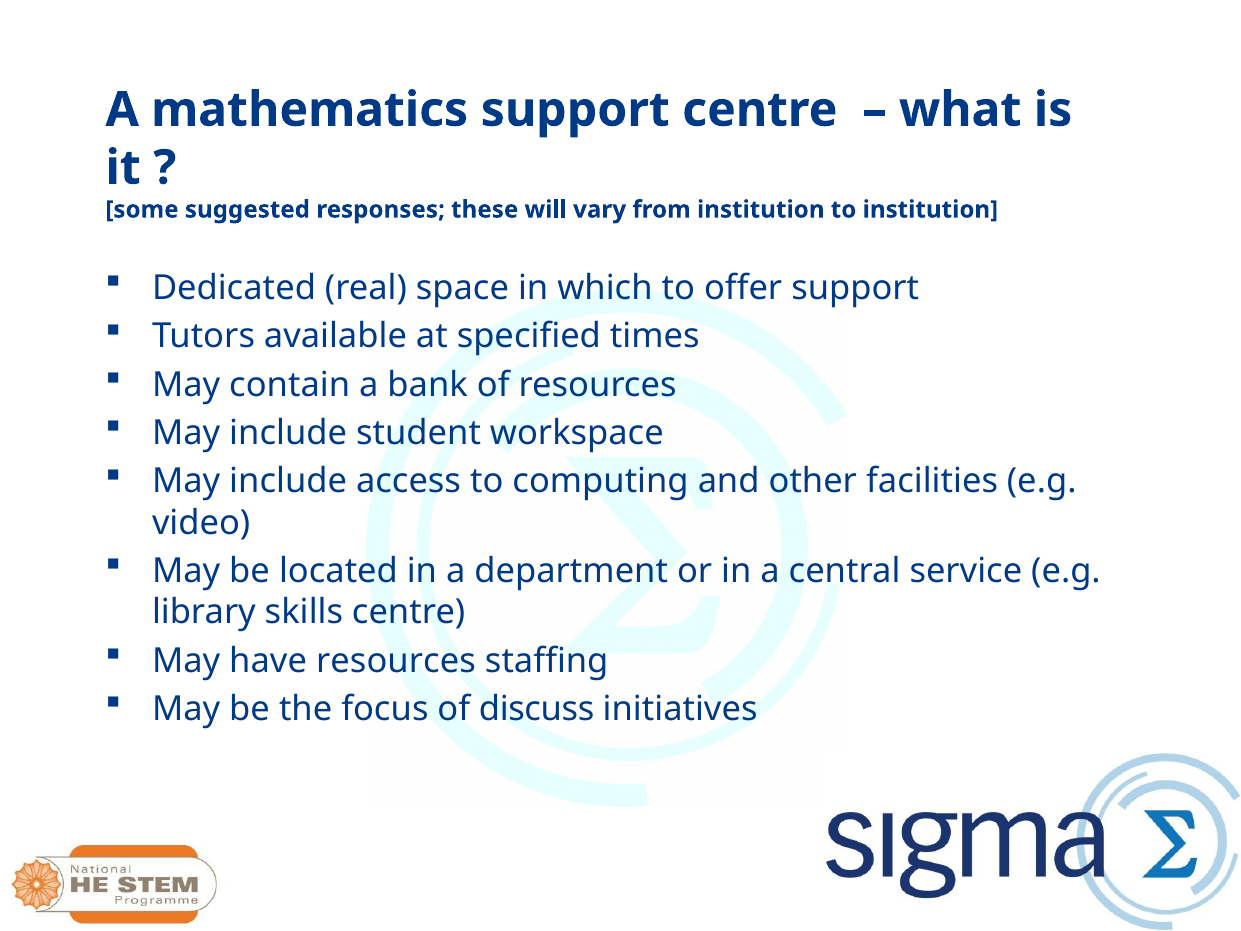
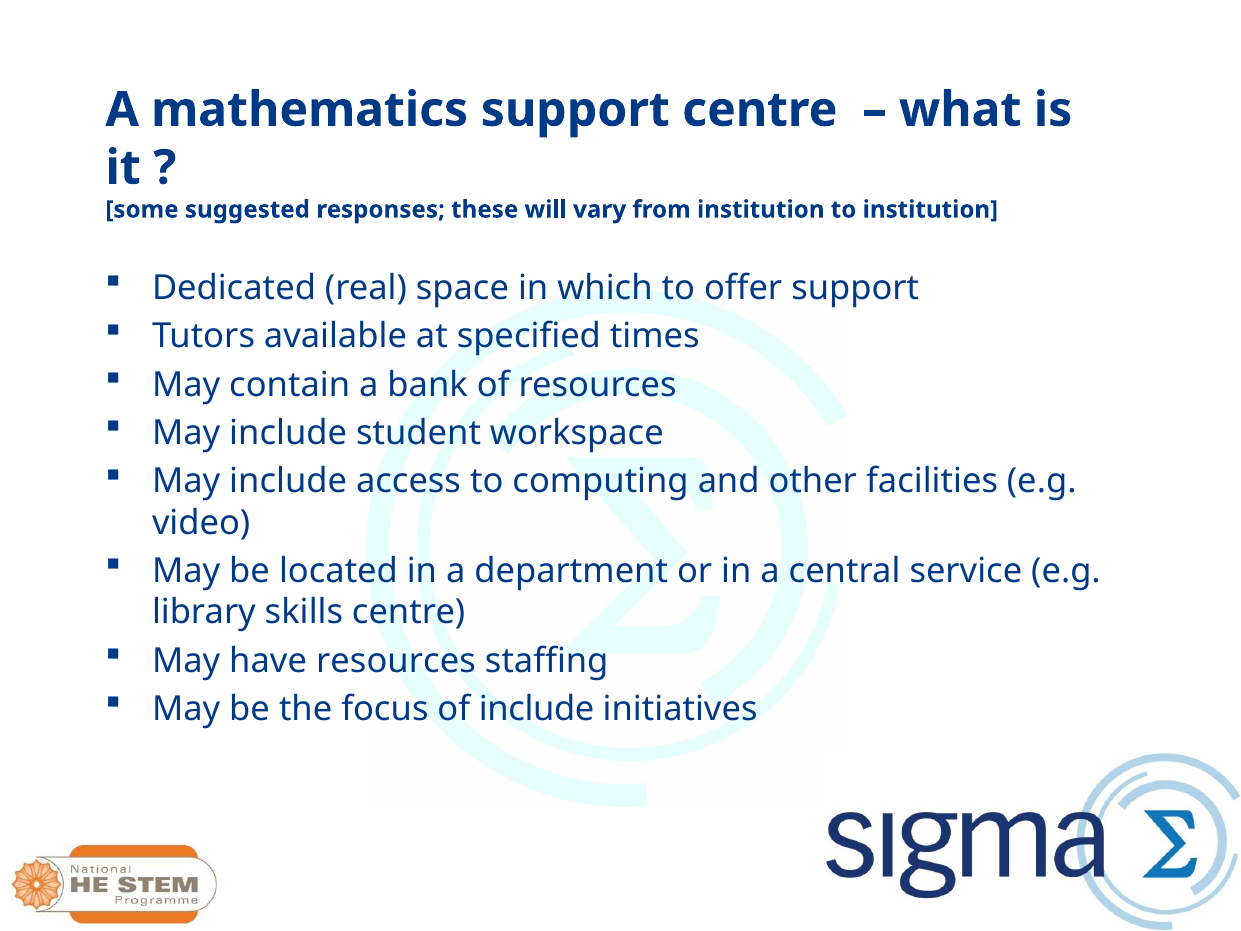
of discuss: discuss -> include
